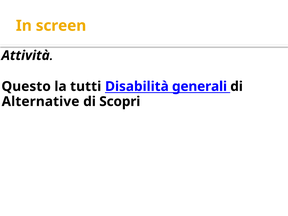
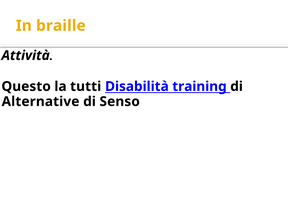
screen: screen -> braille
generali: generali -> training
Scopri: Scopri -> Senso
